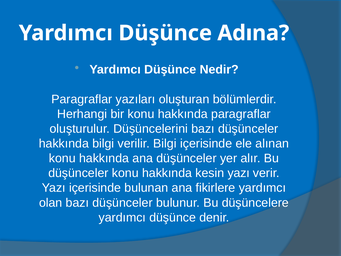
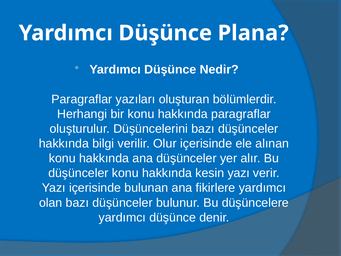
Adına: Adına -> Plana
verilir Bilgi: Bilgi -> Olur
